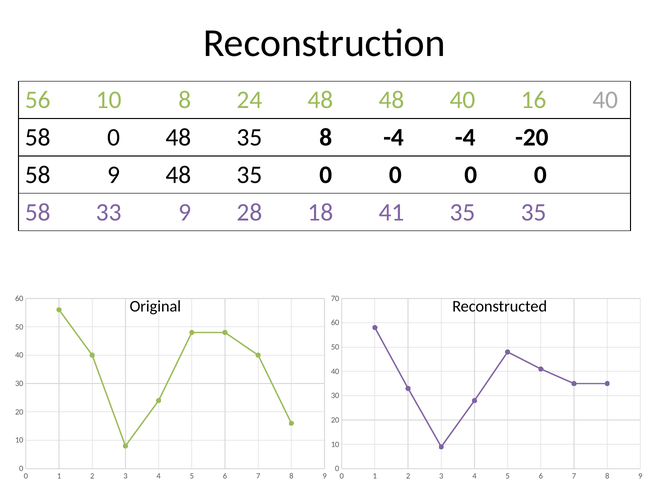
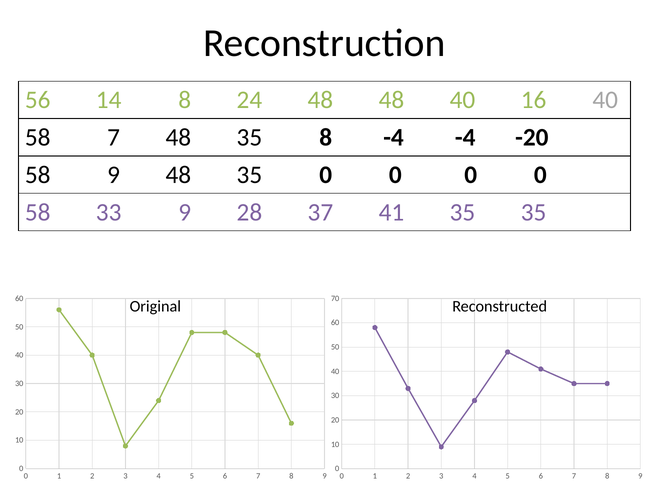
56 10: 10 -> 14
58 0: 0 -> 7
18: 18 -> 37
